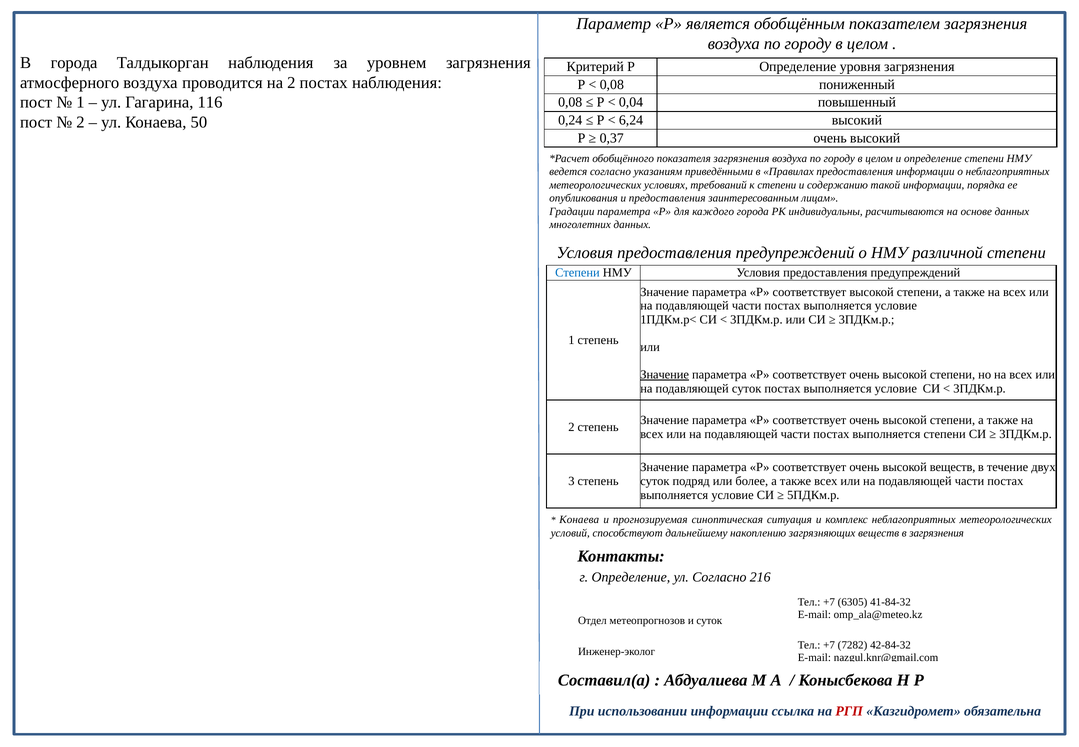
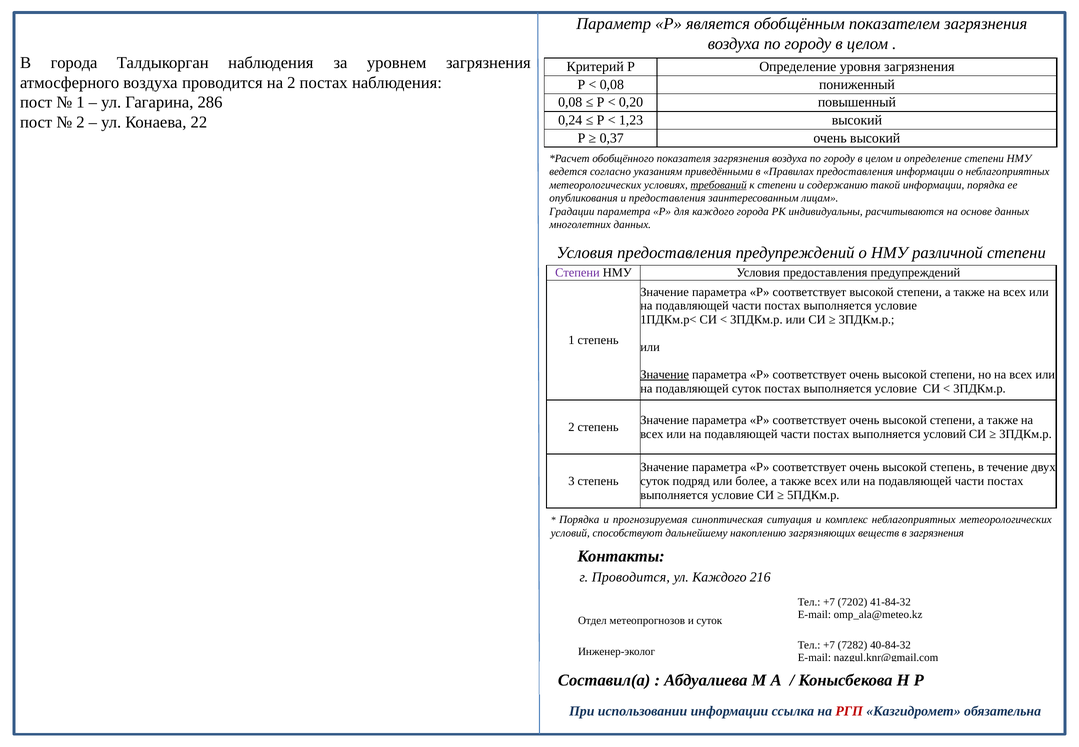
116: 116 -> 286
0,04: 0,04 -> 0,20
6,24: 6,24 -> 1,23
50: 50 -> 22
требований underline: none -> present
Степени at (577, 273) colour: blue -> purple
выполняется степени: степени -> условий
высокой веществ: веществ -> степень
Конаева at (579, 520): Конаева -> Порядка
г Определение: Определение -> Проводится
ул Согласно: Согласно -> Каждого
6305: 6305 -> 7202
42-84-32: 42-84-32 -> 40-84-32
